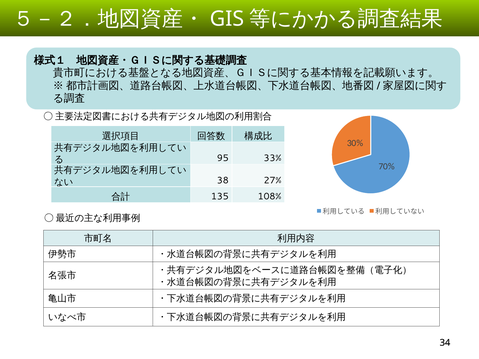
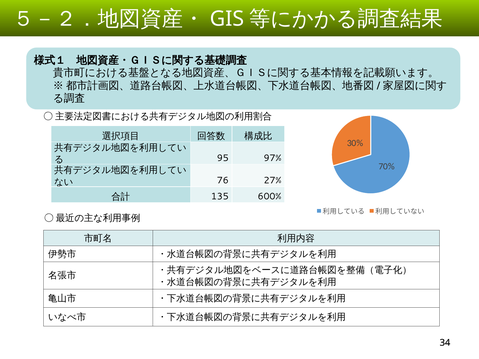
33%: 33% -> 97%
38: 38 -> 76
108%: 108% -> 600%
